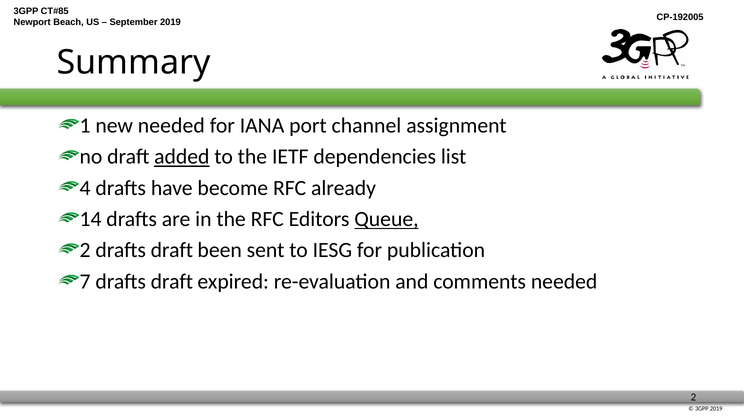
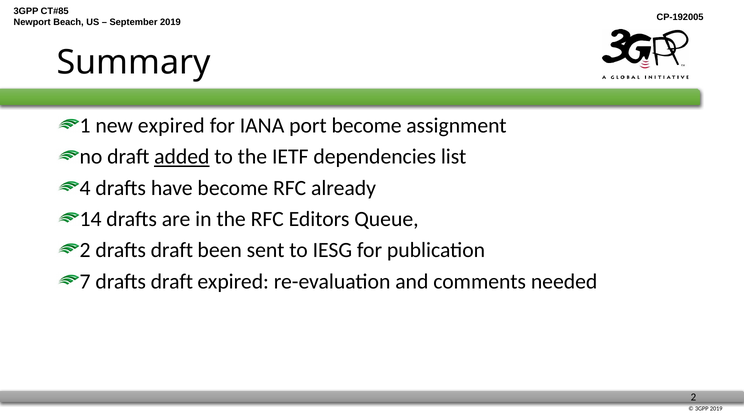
new needed: needed -> expired
port channel: channel -> become
Queue underline: present -> none
